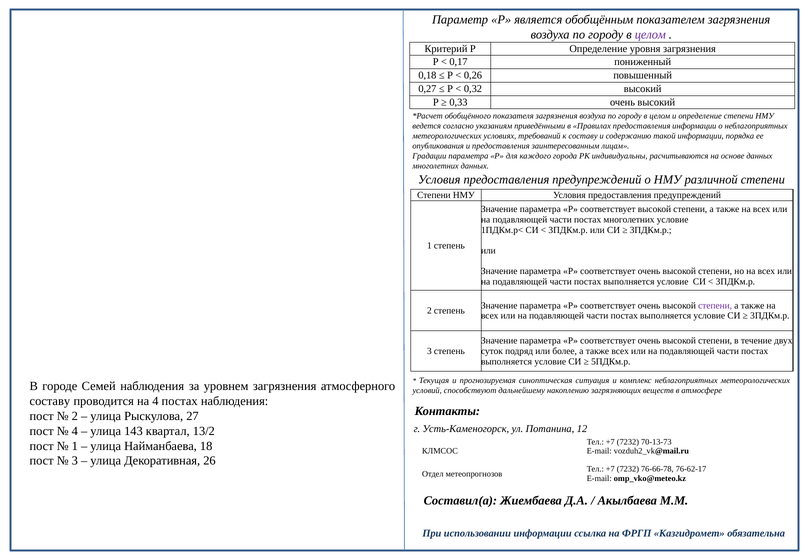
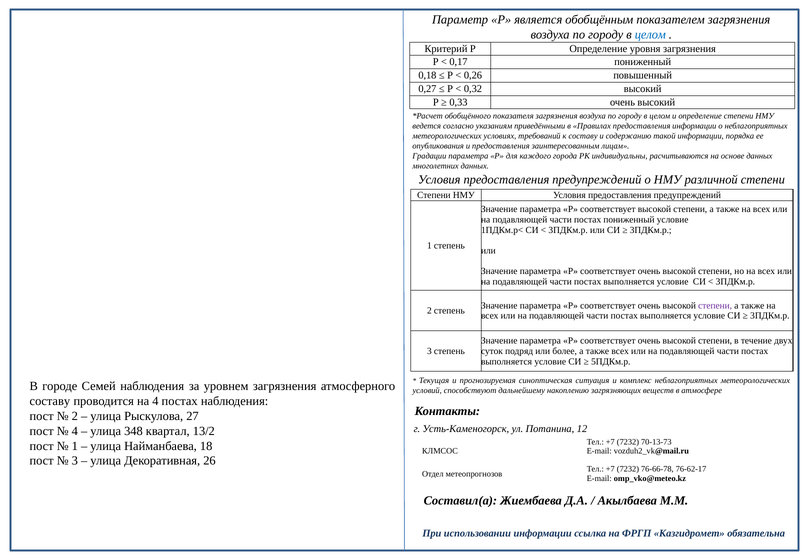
целом at (650, 34) colour: purple -> blue
постах многолетних: многолетних -> пониженный
143: 143 -> 348
